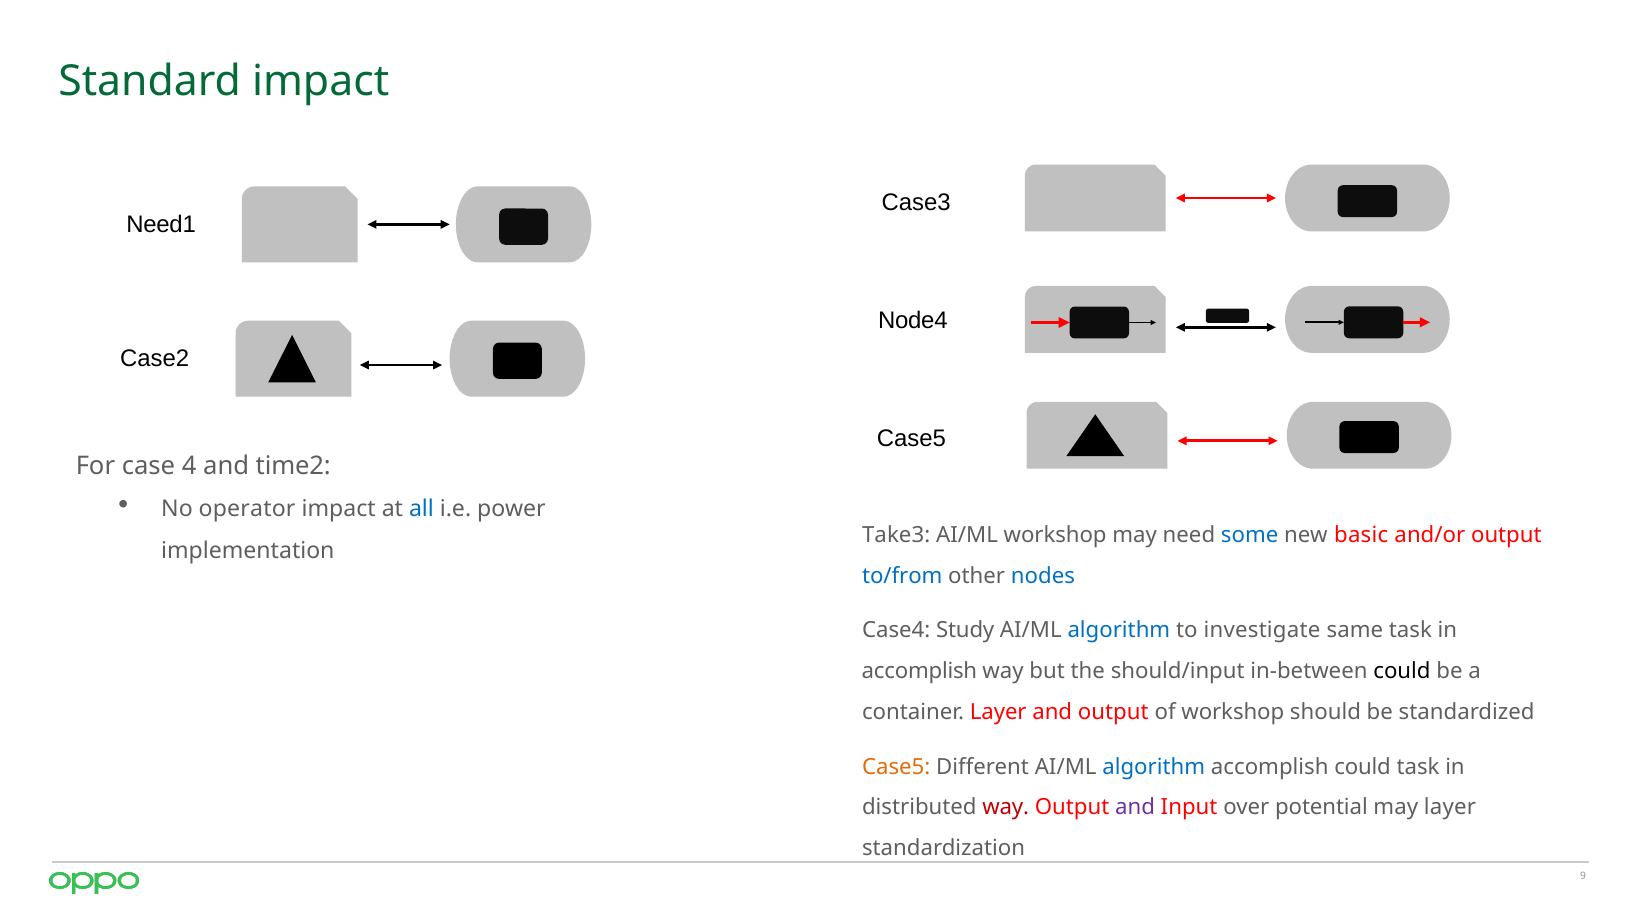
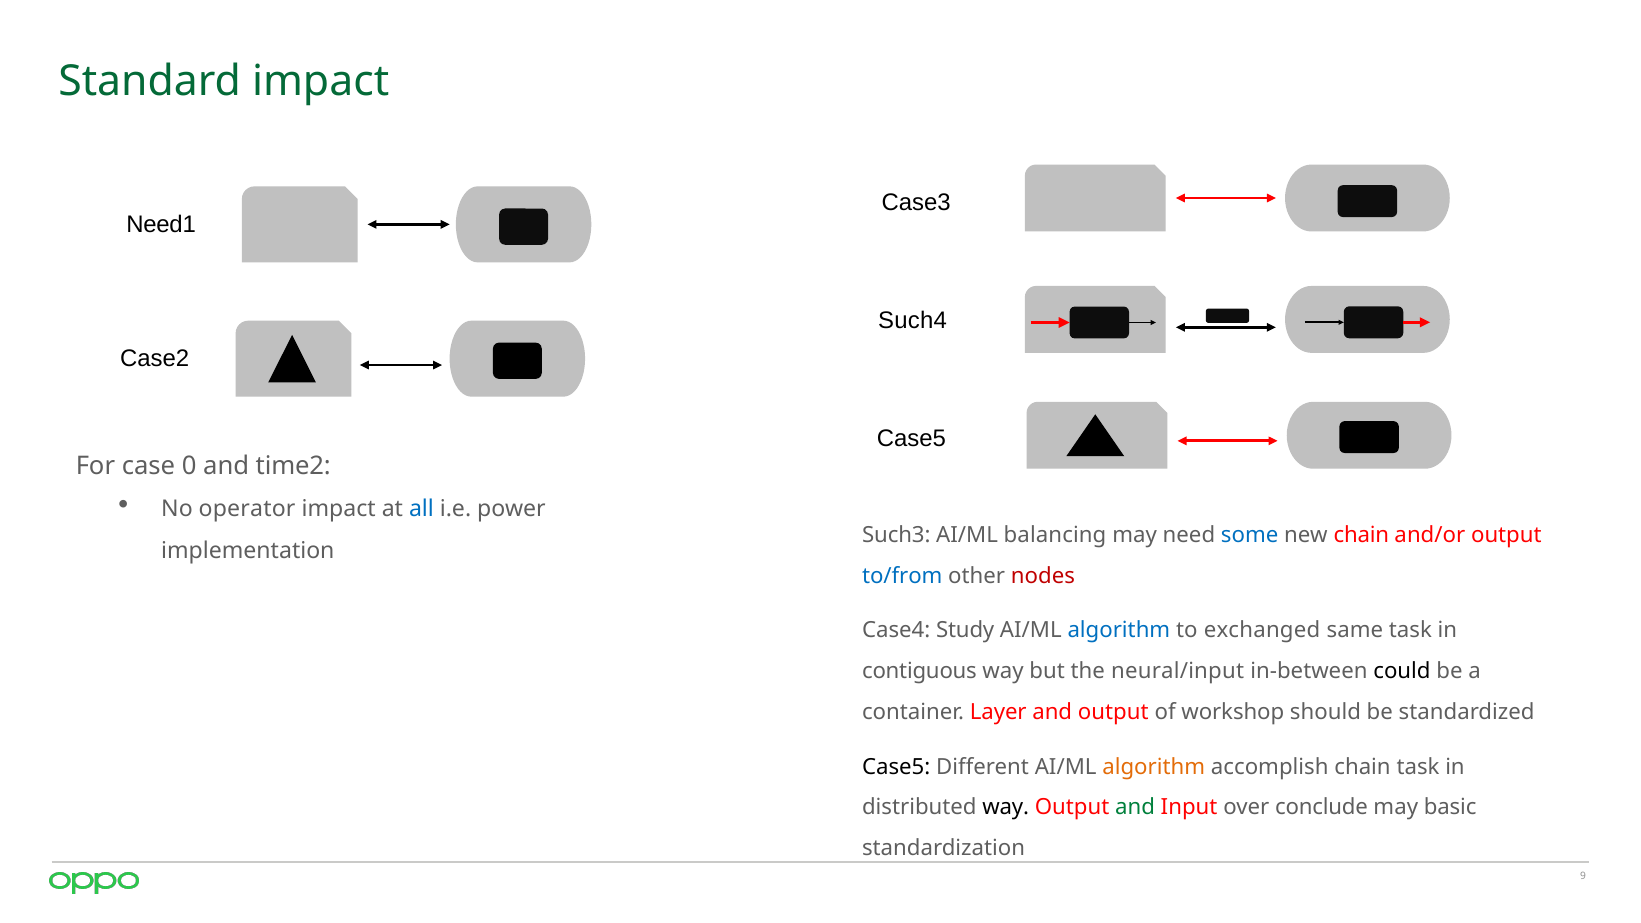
Node4: Node4 -> Such4
4: 4 -> 0
Take3: Take3 -> Such3
AI/ML workshop: workshop -> balancing
new basic: basic -> chain
nodes colour: blue -> red
investigate: investigate -> exchanged
accomplish at (919, 671): accomplish -> contiguous
should/input: should/input -> neural/input
Case5 at (896, 767) colour: orange -> black
algorithm at (1154, 767) colour: blue -> orange
accomplish could: could -> chain
way at (1006, 808) colour: red -> black
and at (1135, 808) colour: purple -> green
potential: potential -> conclude
may layer: layer -> basic
